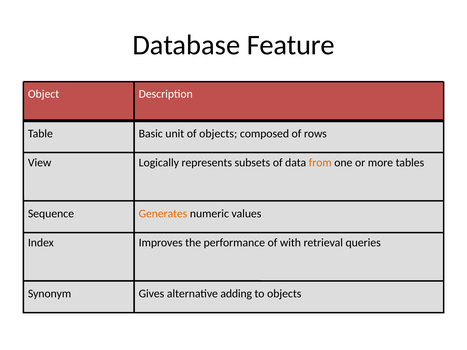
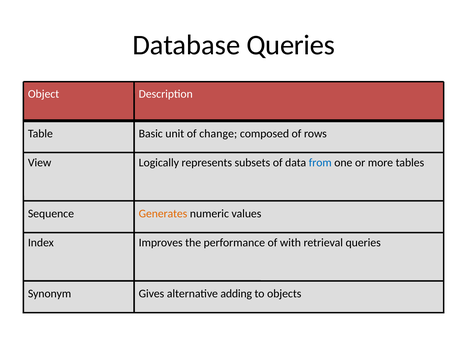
Database Feature: Feature -> Queries
of objects: objects -> change
from colour: orange -> blue
